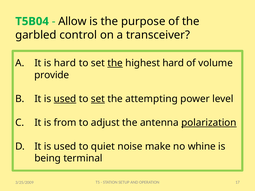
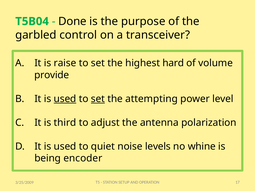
Allow: Allow -> Done
is hard: hard -> raise
the at (115, 63) underline: present -> none
from: from -> third
polarization underline: present -> none
make: make -> levels
terminal: terminal -> encoder
